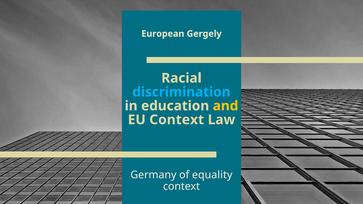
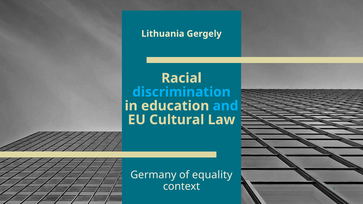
European: European -> Lithuania
and colour: yellow -> light blue
EU Context: Context -> Cultural
